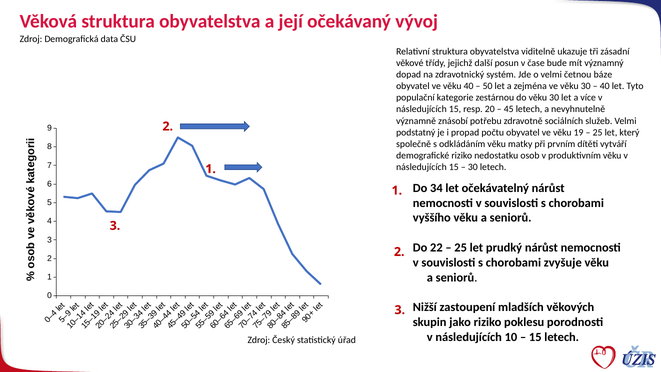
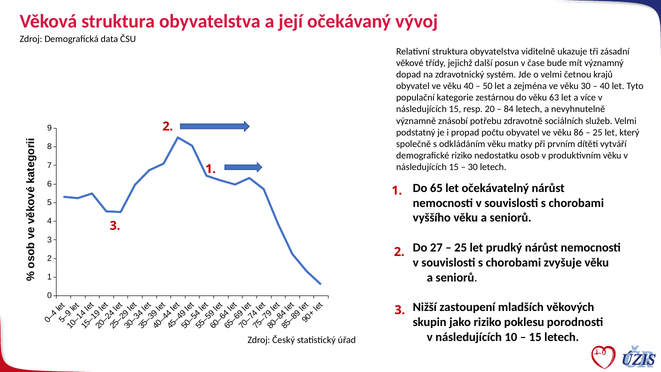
báze: báze -> krajů
do věku 30: 30 -> 63
45: 45 -> 84
19: 19 -> 86
34: 34 -> 65
22: 22 -> 27
